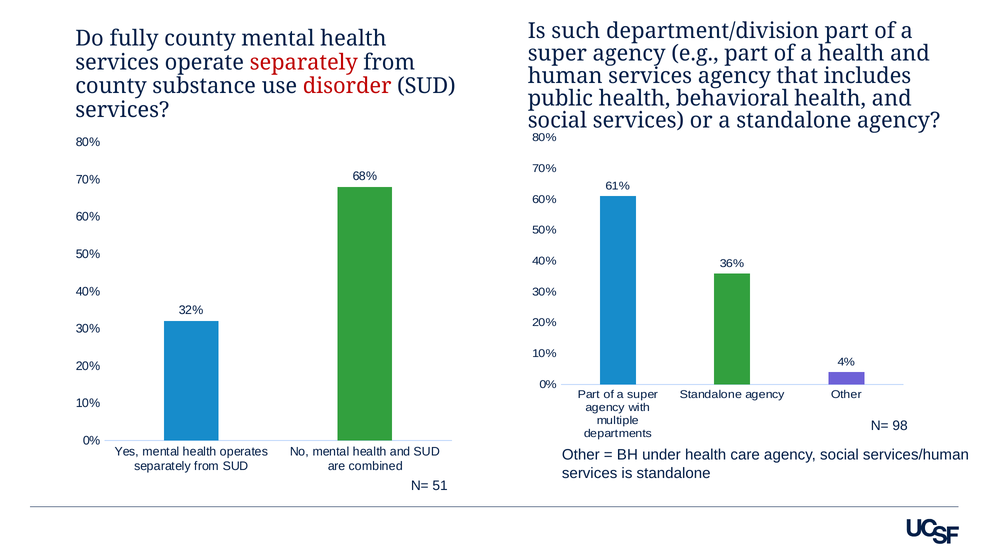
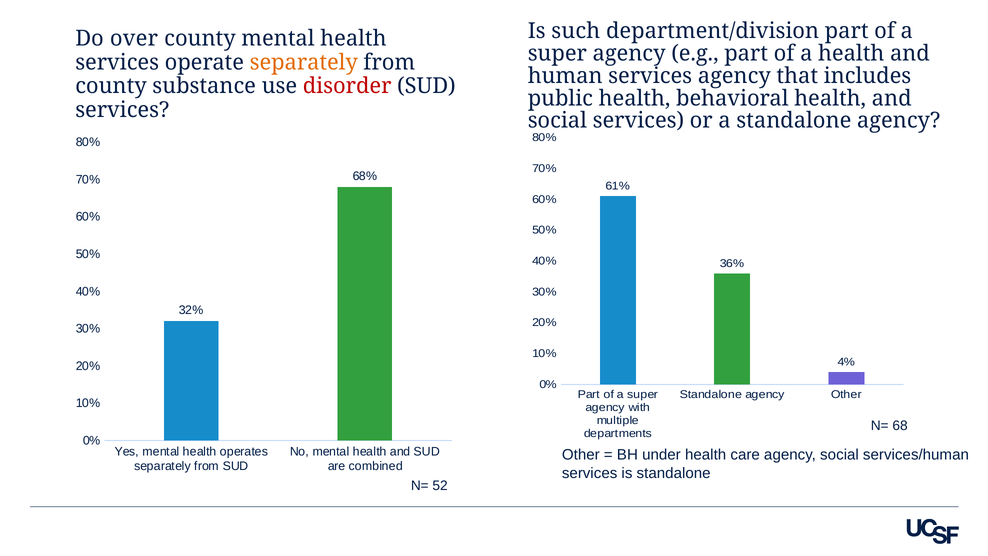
fully: fully -> over
separately at (304, 62) colour: red -> orange
98: 98 -> 68
51: 51 -> 52
